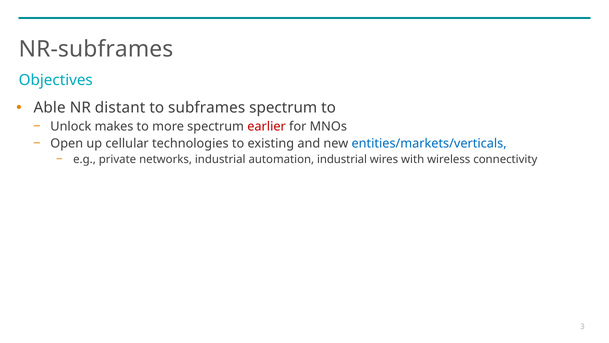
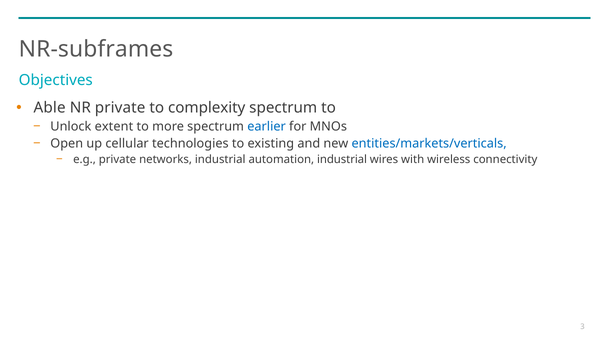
NR distant: distant -> private
subframes: subframes -> complexity
makes: makes -> extent
earlier colour: red -> blue
